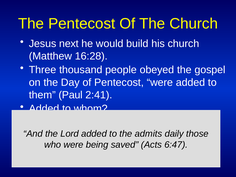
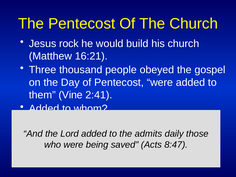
next: next -> rock
16:28: 16:28 -> 16:21
Paul: Paul -> Vine
6:47: 6:47 -> 8:47
